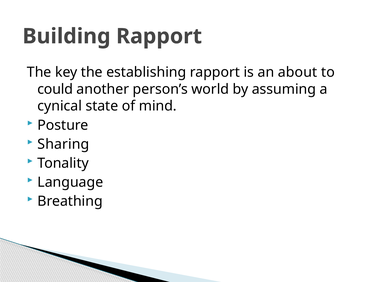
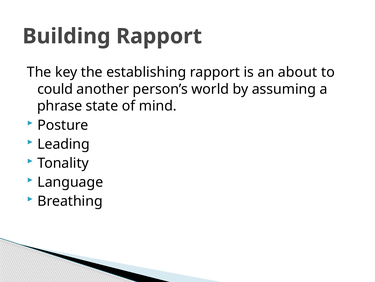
cynical: cynical -> phrase
Sharing: Sharing -> Leading
